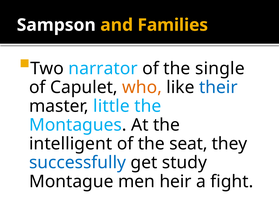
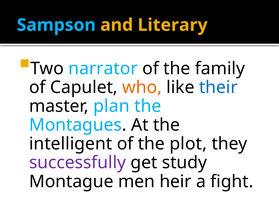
Sampson colour: white -> light blue
Families: Families -> Literary
single: single -> family
little: little -> plan
seat: seat -> plot
successfully colour: blue -> purple
